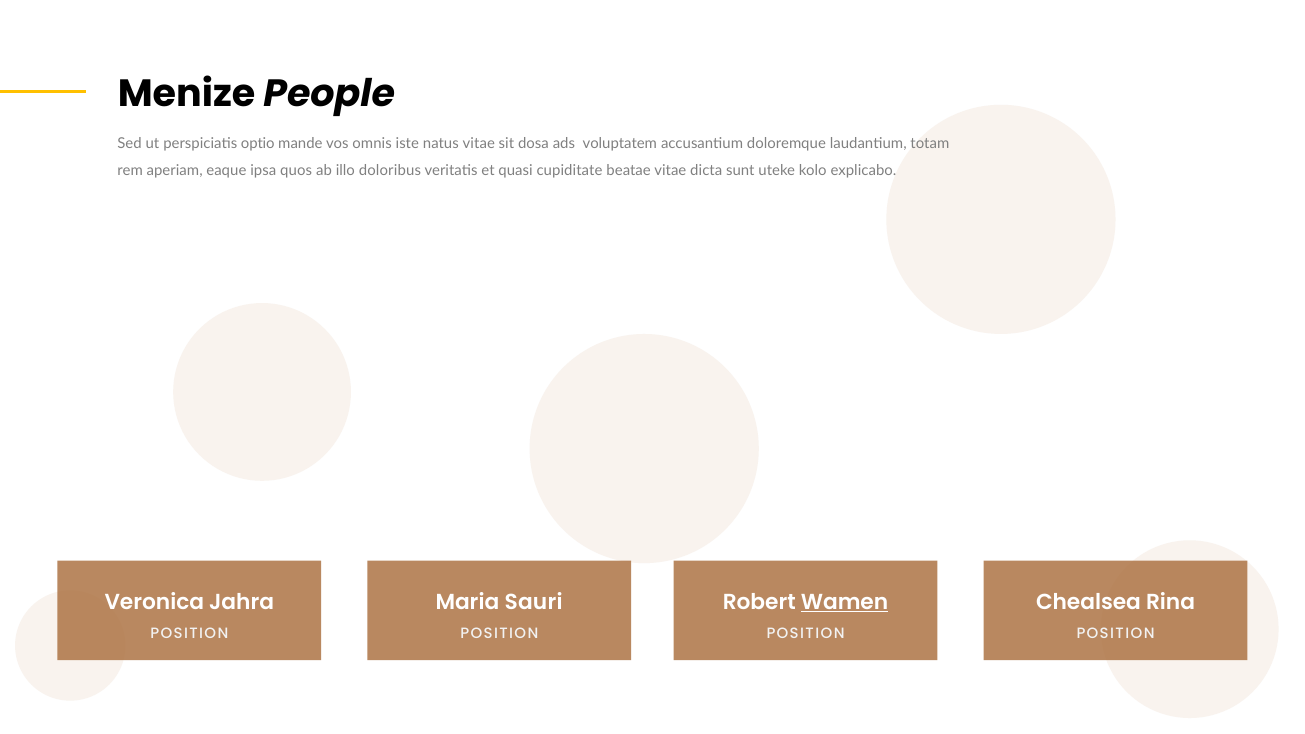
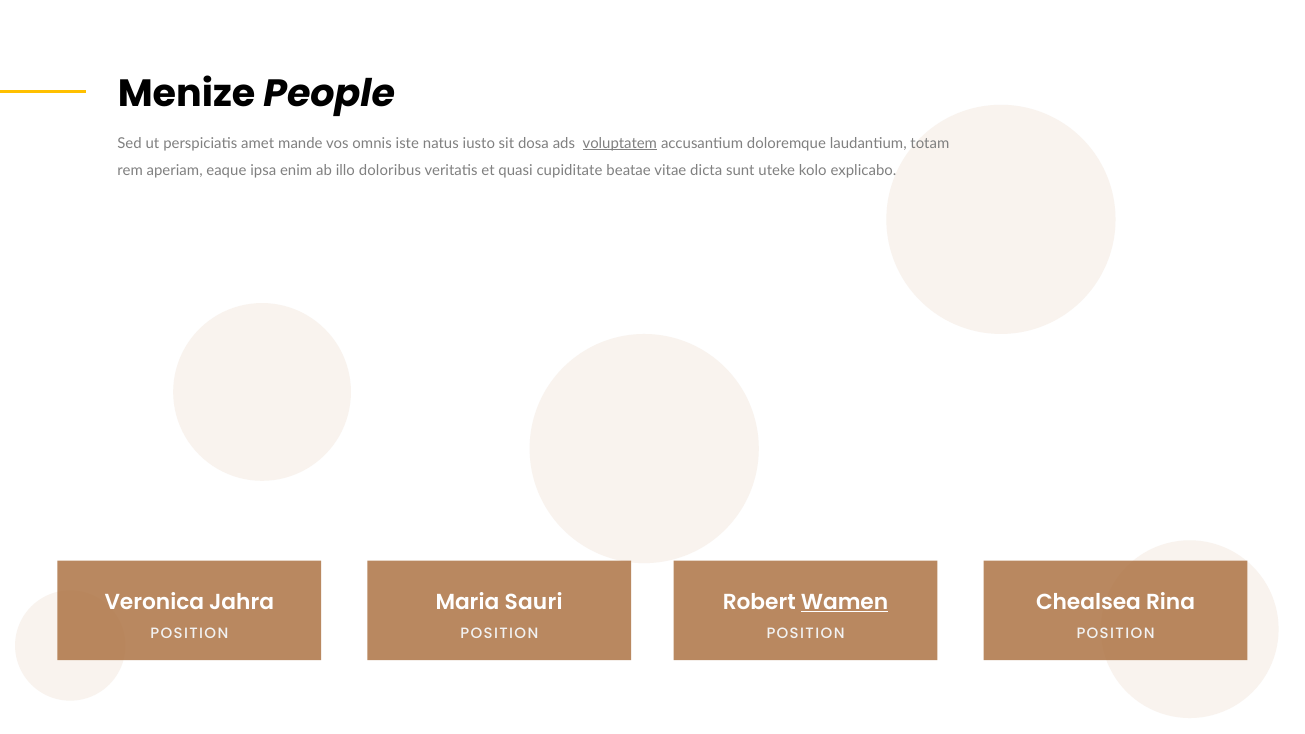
optio: optio -> amet
natus vitae: vitae -> iusto
voluptatem underline: none -> present
quos: quos -> enim
